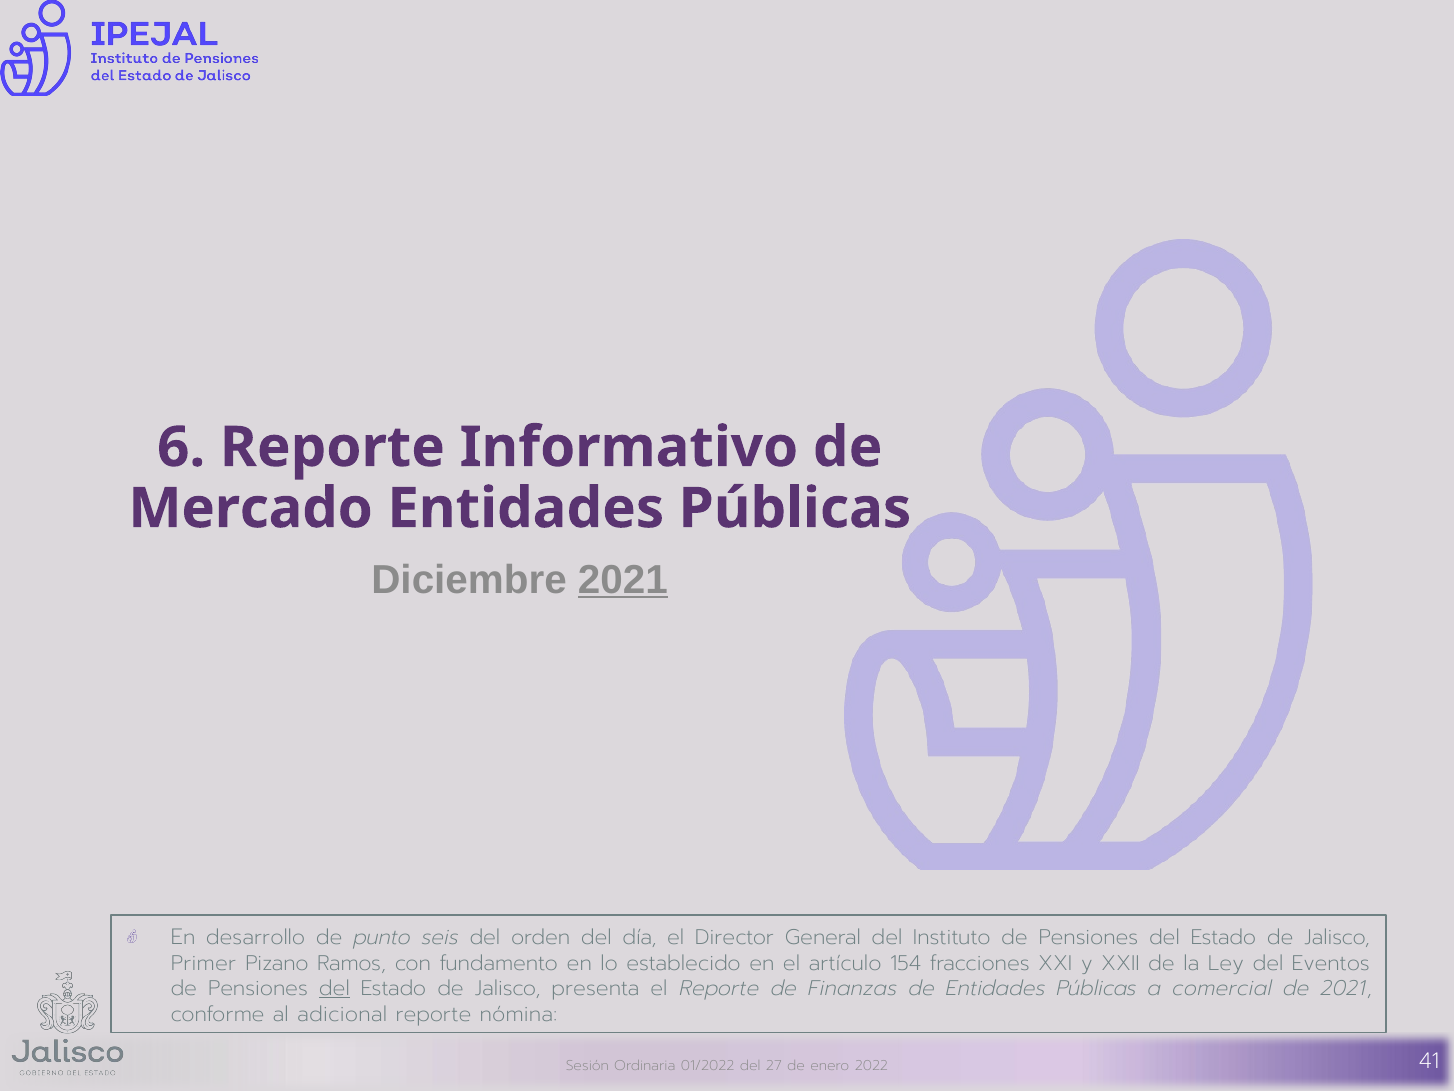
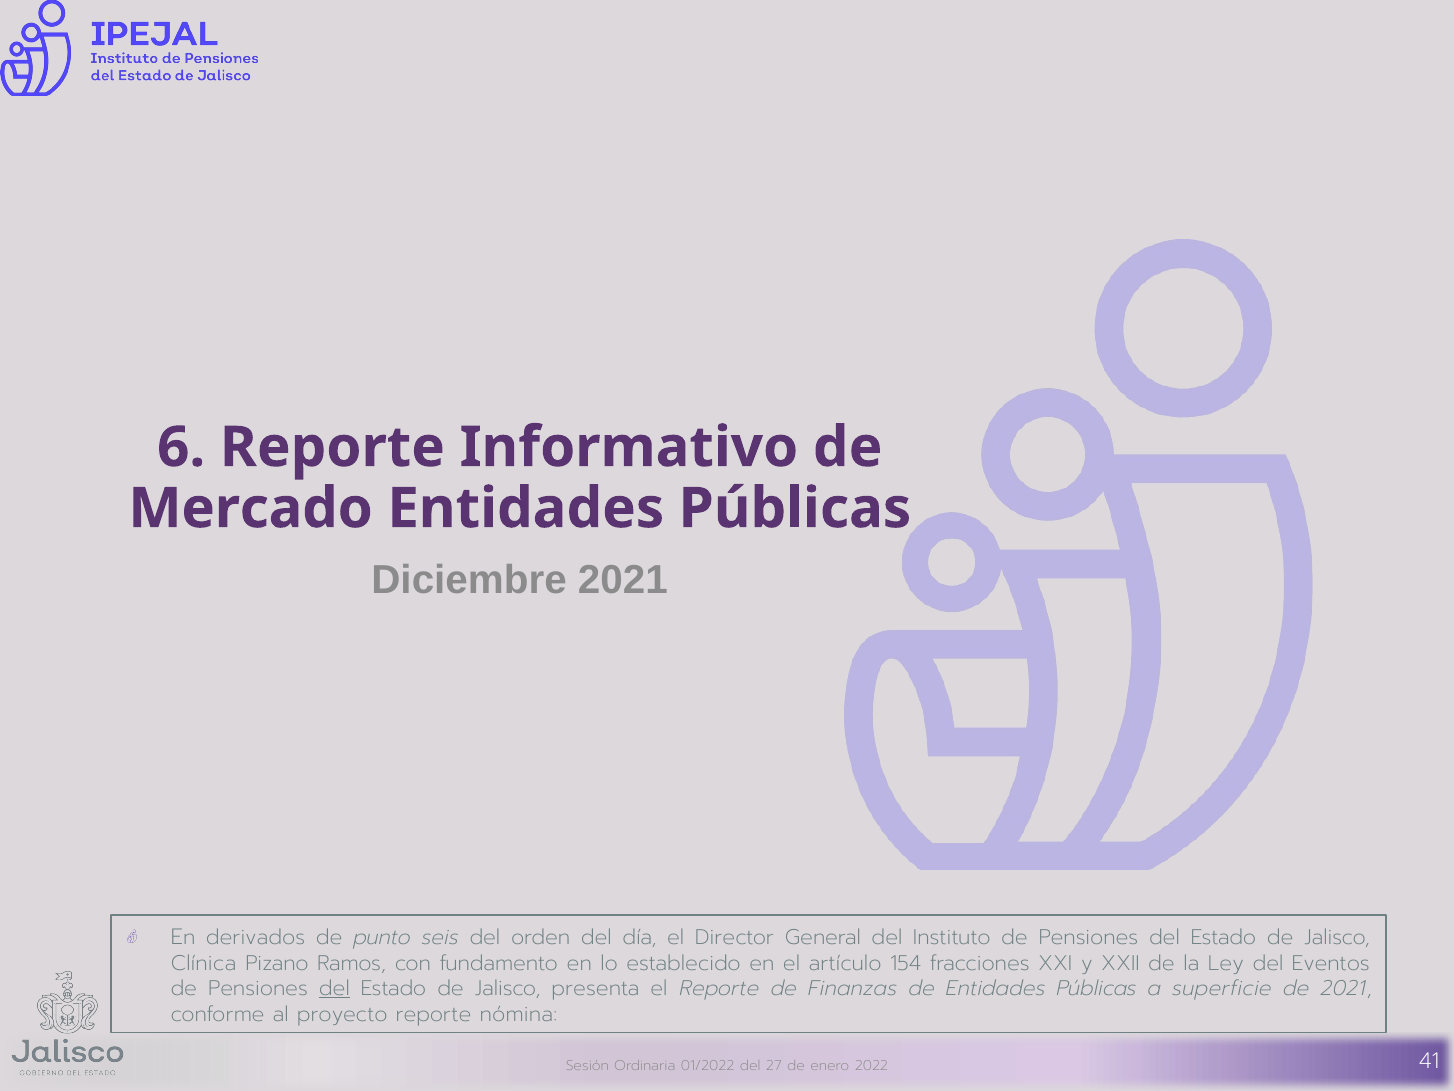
2021 at (623, 580) underline: present -> none
desarrollo: desarrollo -> derivados
Primer: Primer -> Clínica
comercial: comercial -> superficie
adicional: adicional -> proyecto
